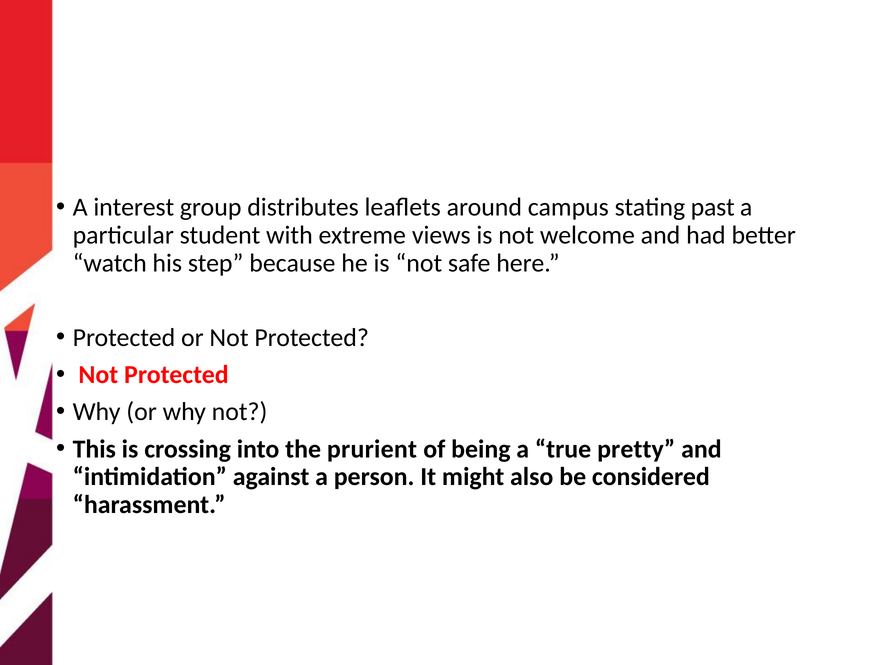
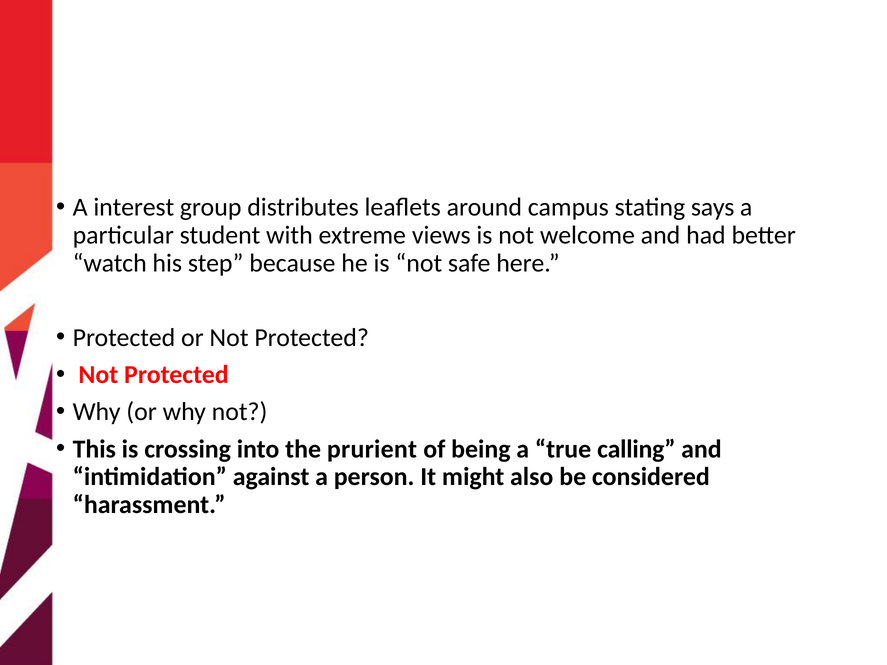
past: past -> says
pretty: pretty -> calling
